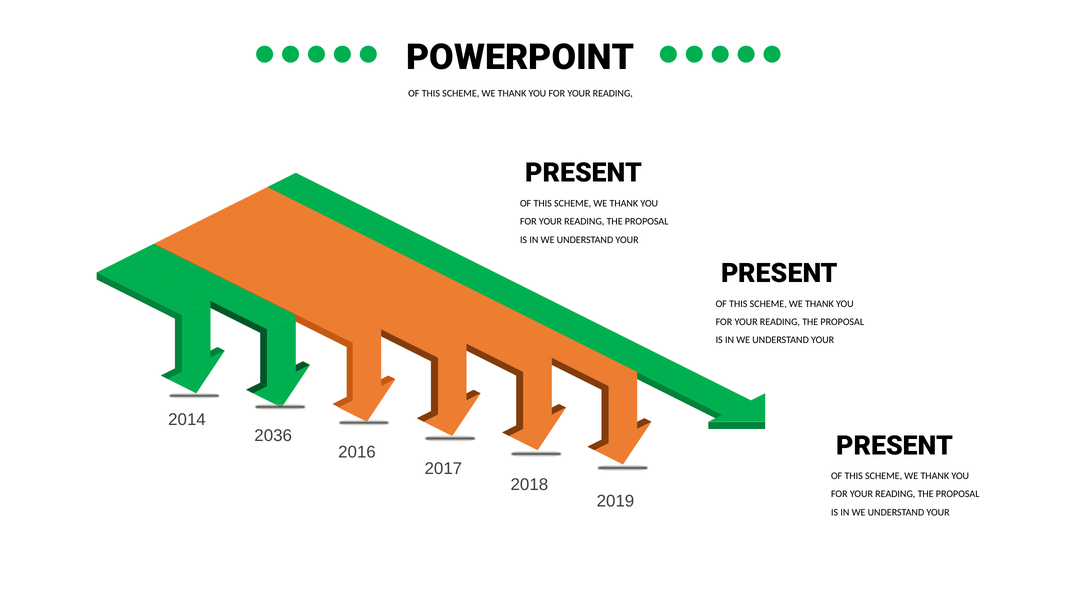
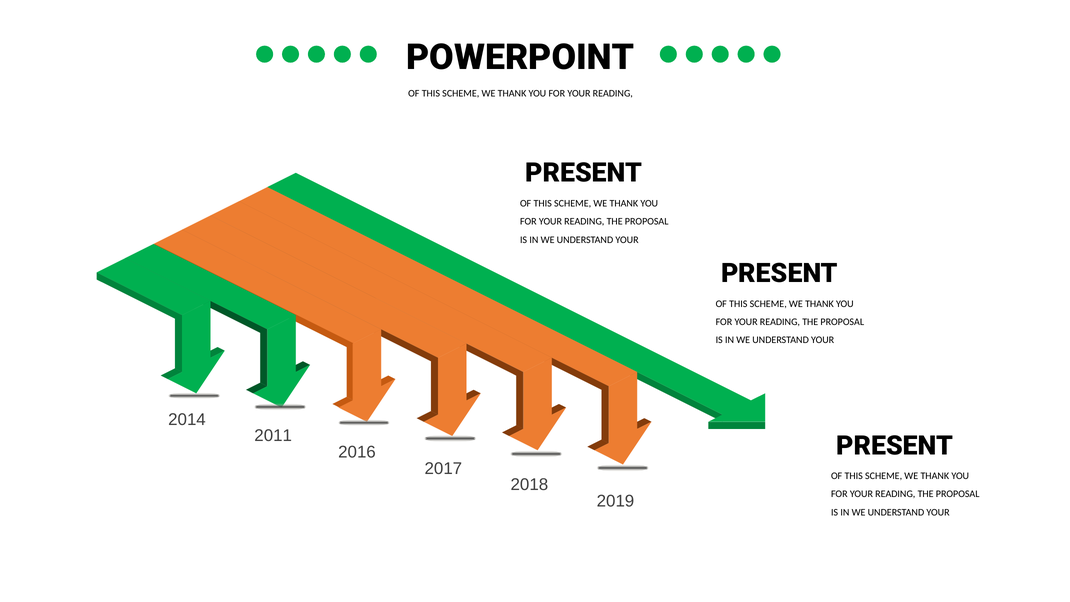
2036: 2036 -> 2011
